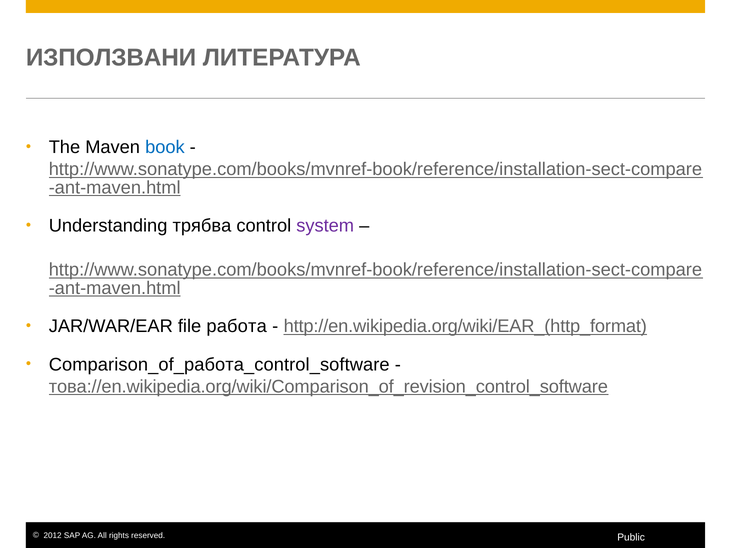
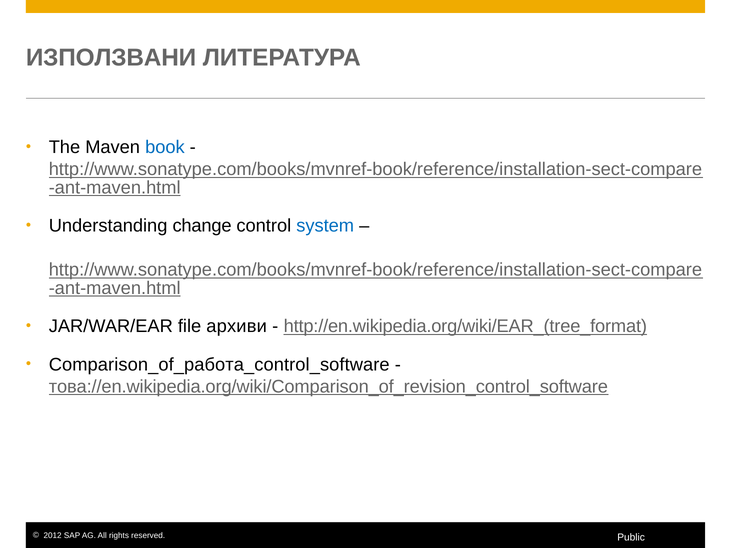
трябва: трябва -> change
system colour: purple -> blue
работа: работа -> архиви
http://en.wikipedia.org/wiki/EAR_(http_format: http://en.wikipedia.org/wiki/EAR_(http_format -> http://en.wikipedia.org/wiki/EAR_(tree_format
